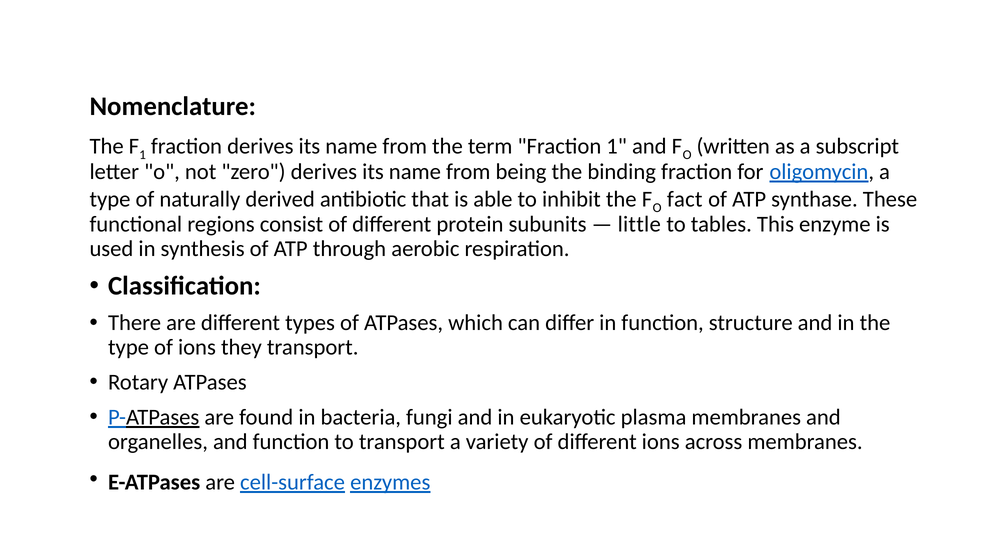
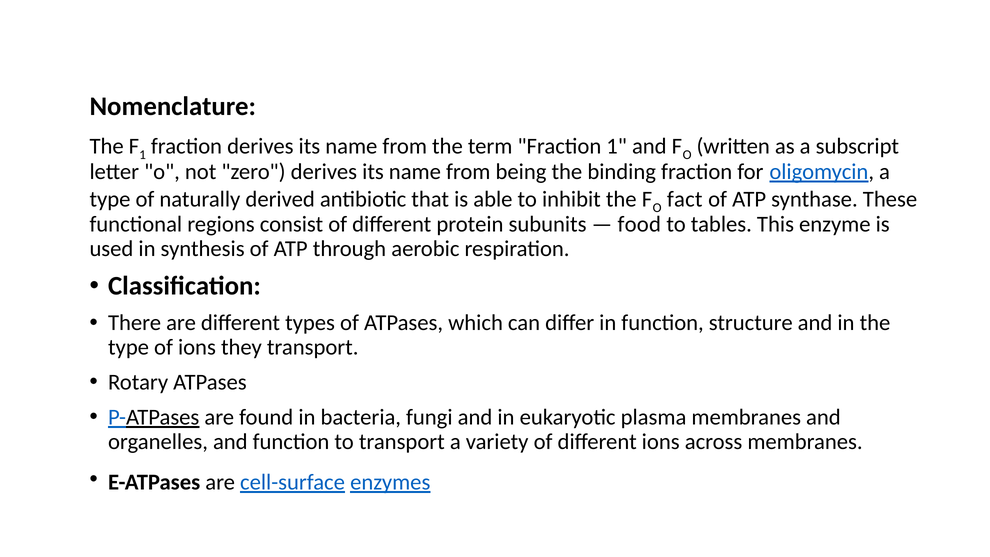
little: little -> food
